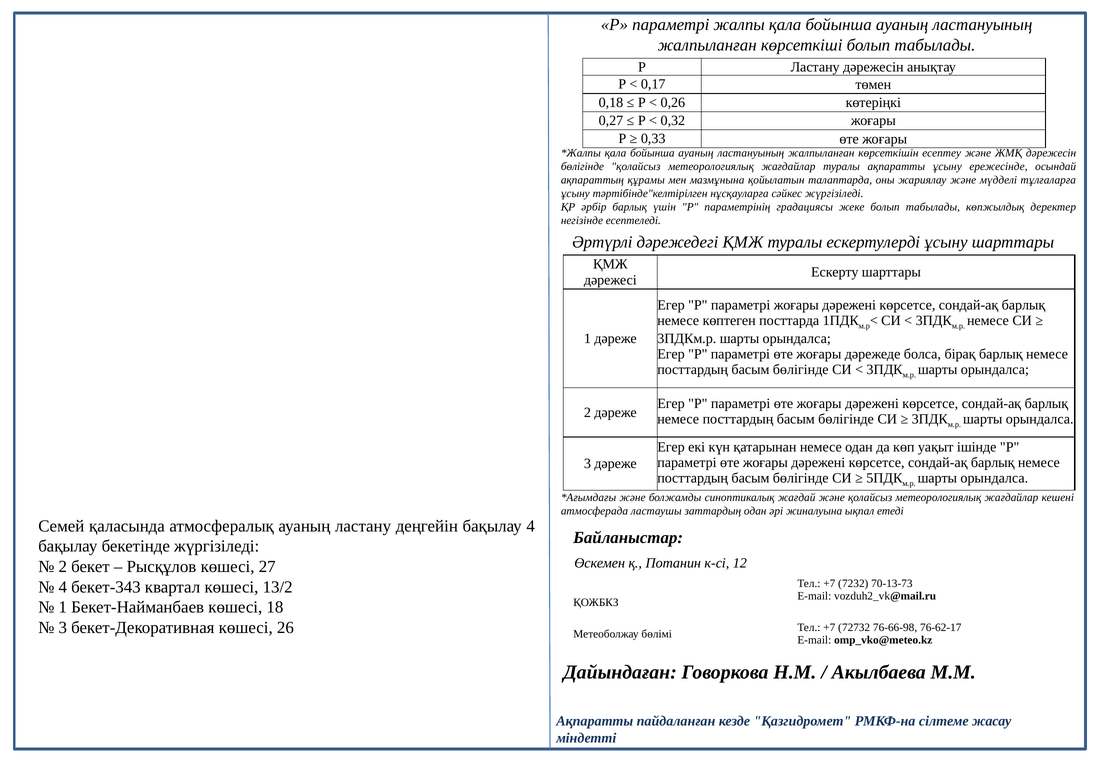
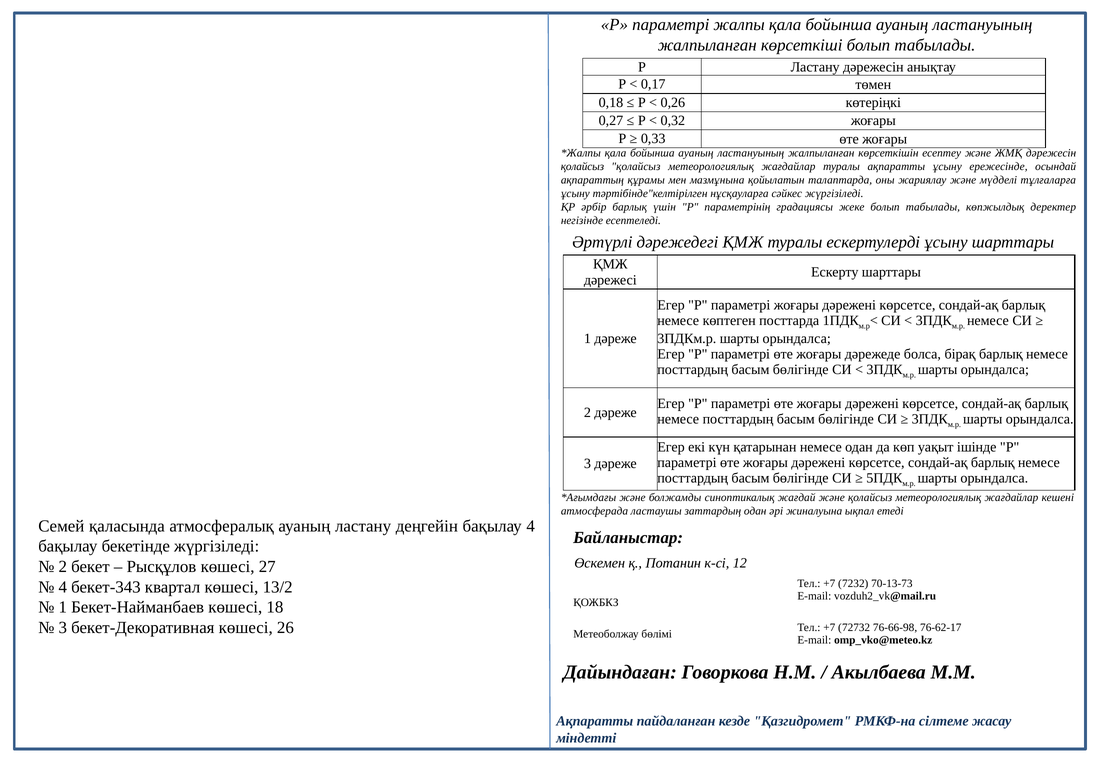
бөлігінде at (582, 167): бөлігінде -> қолайсыз
